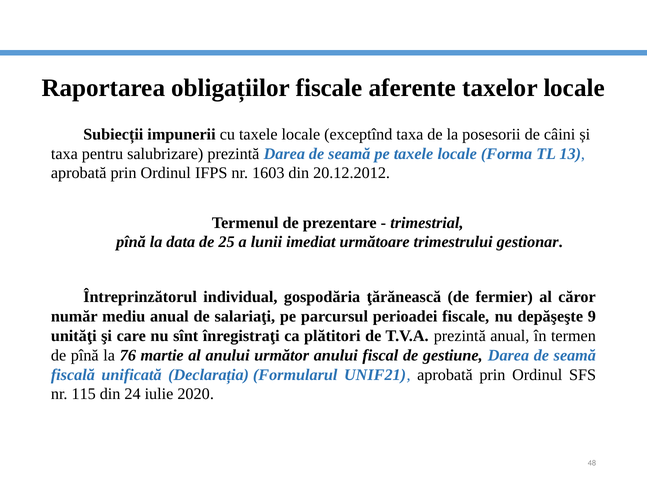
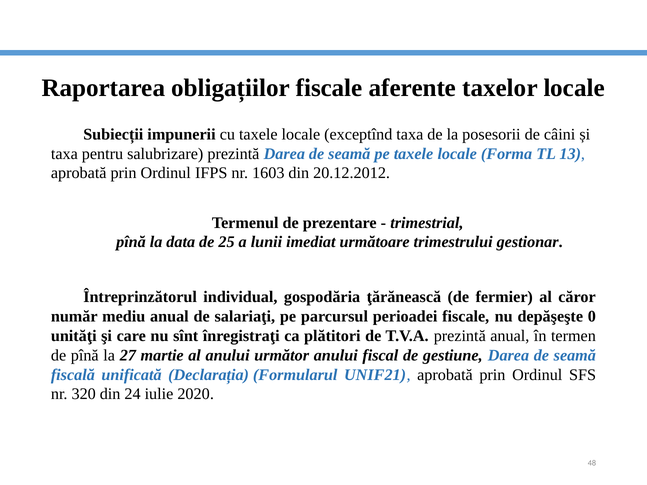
9: 9 -> 0
76: 76 -> 27
115: 115 -> 320
